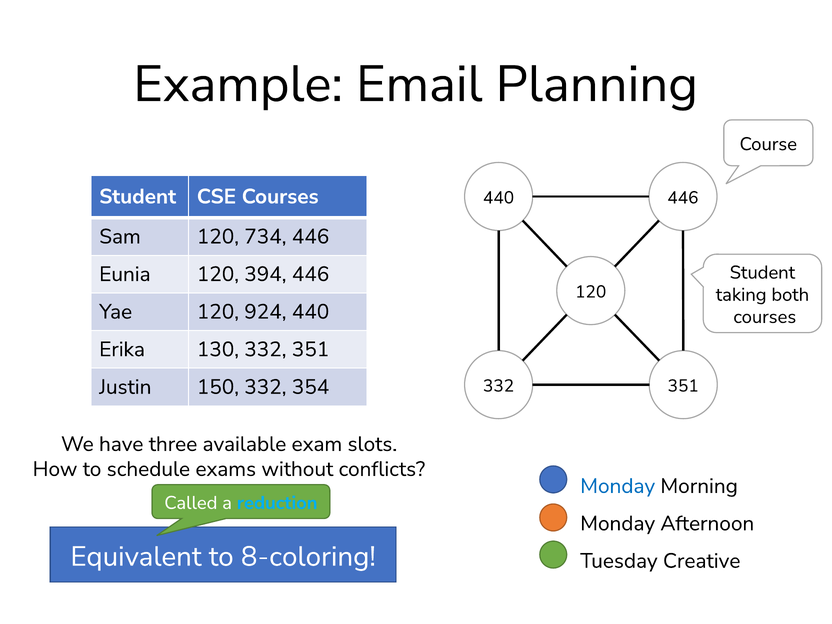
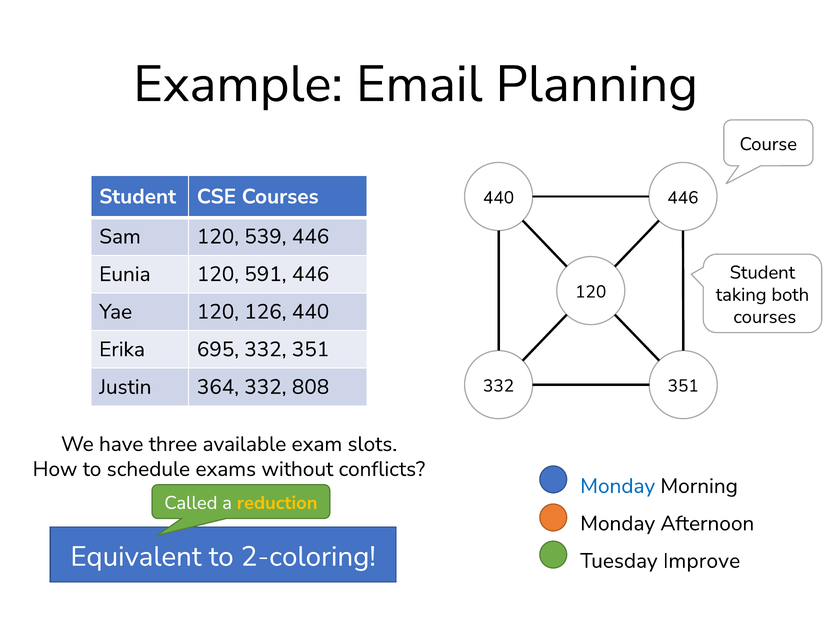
734: 734 -> 539
394: 394 -> 591
924: 924 -> 126
130: 130 -> 695
150: 150 -> 364
354: 354 -> 808
reduction colour: light blue -> yellow
8-coloring: 8-coloring -> 2-coloring
Creative: Creative -> Improve
